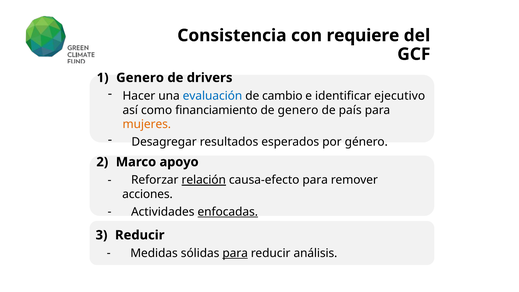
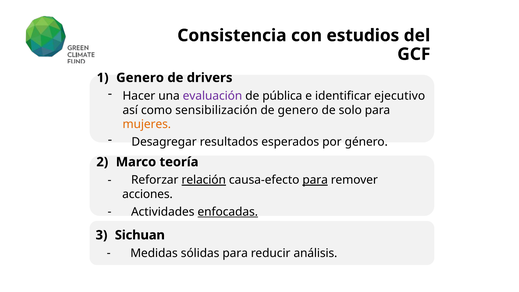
requiere: requiere -> estudios
evaluación colour: blue -> purple
cambio: cambio -> pública
financiamiento: financiamiento -> sensibilización
país: país -> solo
apoyo: apoyo -> teoría
para at (315, 180) underline: none -> present
Reducir at (140, 235): Reducir -> Sichuan
para at (235, 253) underline: present -> none
